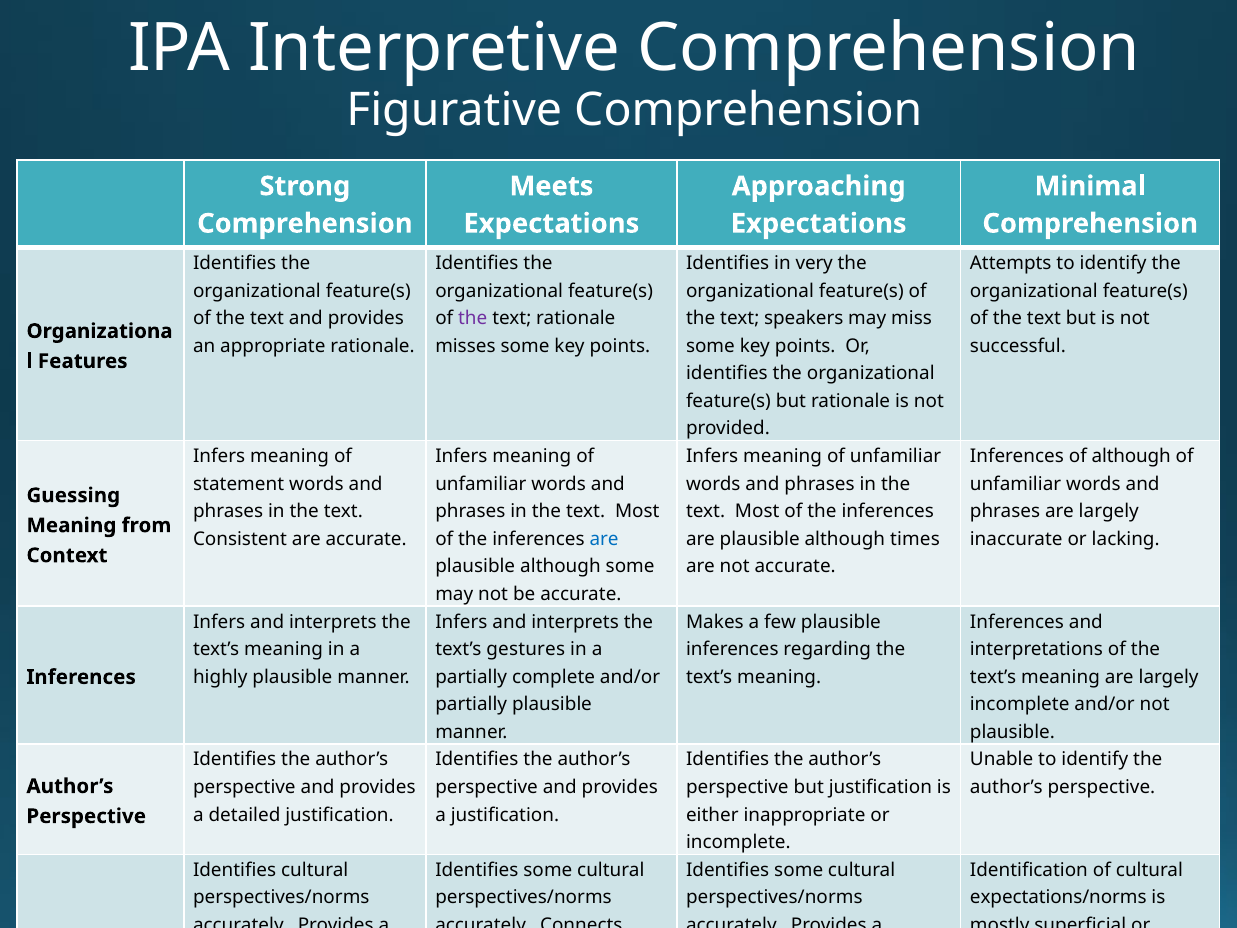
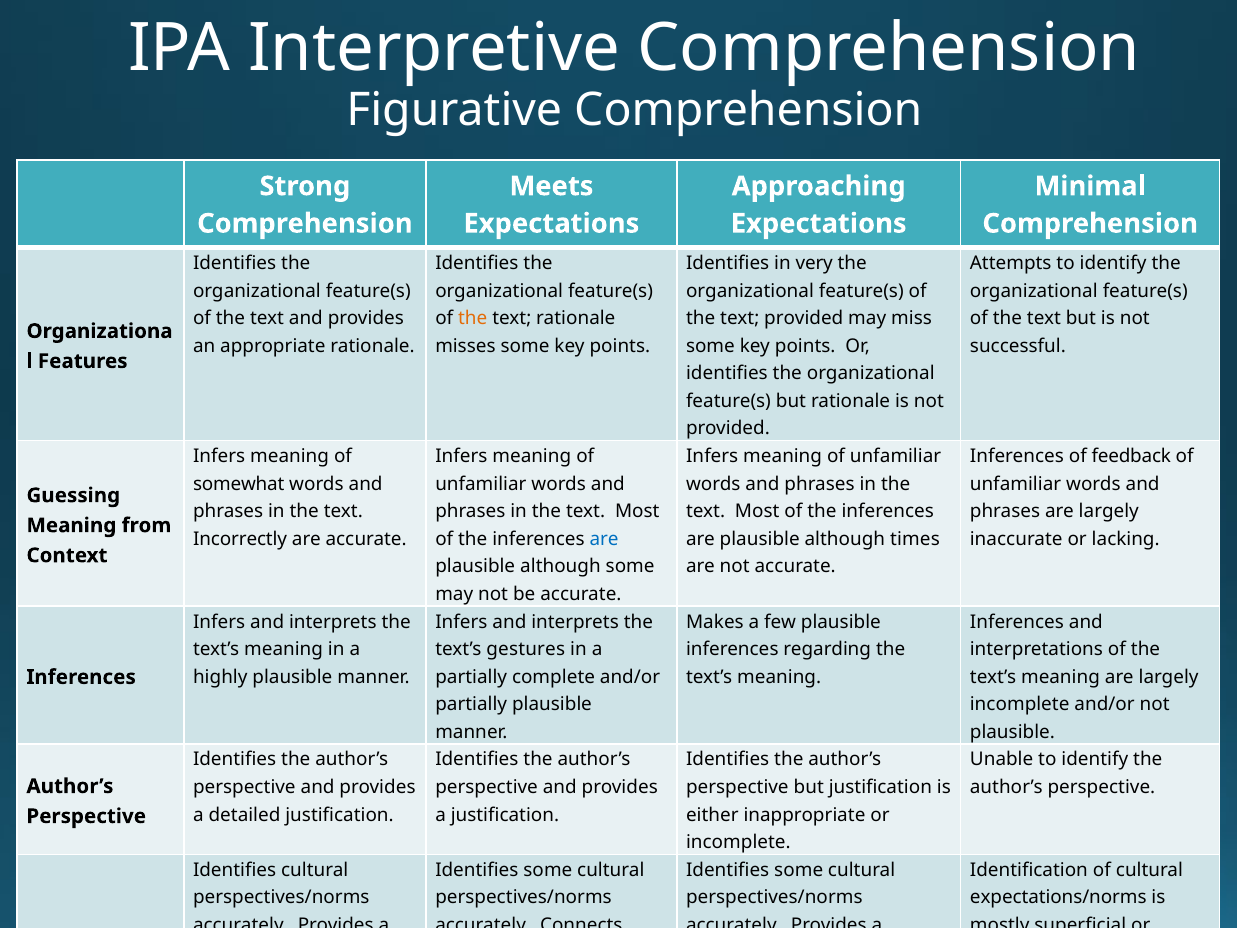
the at (473, 318) colour: purple -> orange
text speakers: speakers -> provided
of although: although -> feedback
statement: statement -> somewhat
Consistent: Consistent -> Incorrectly
